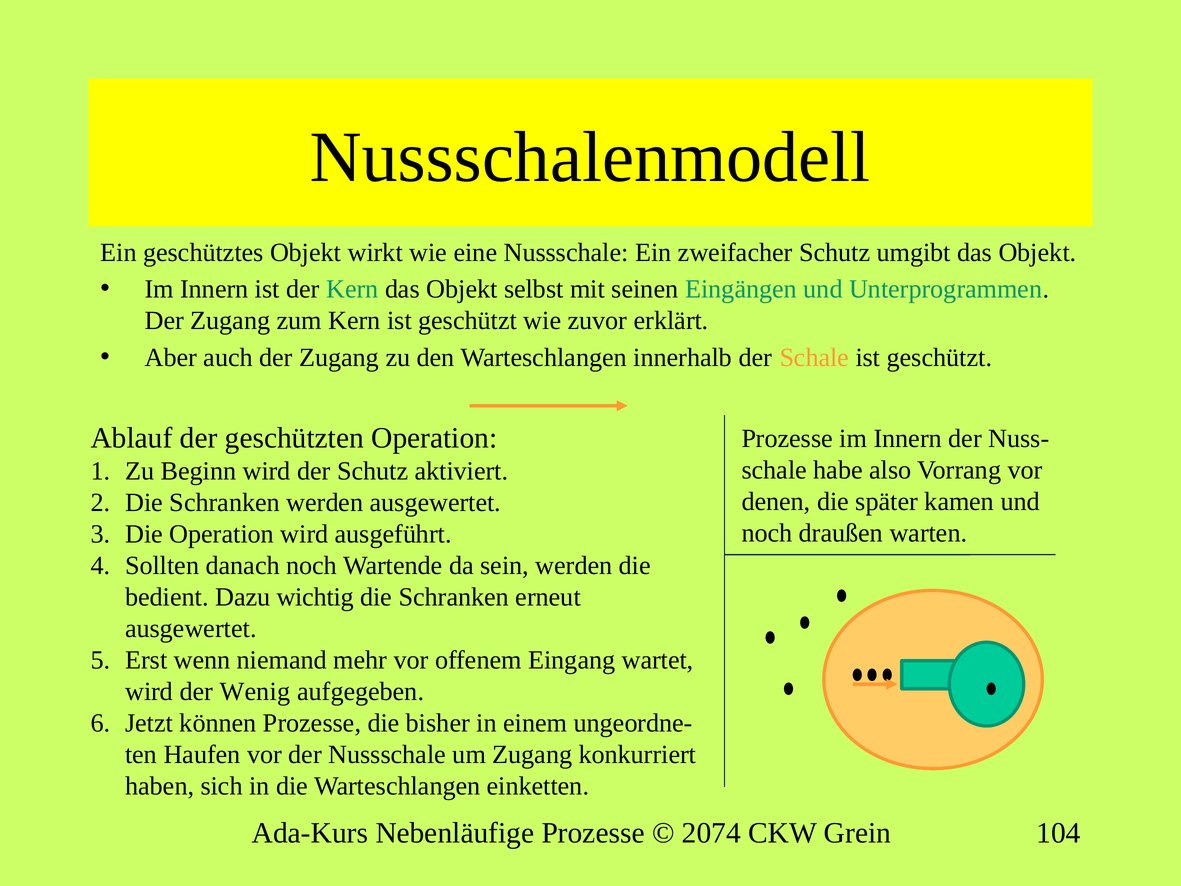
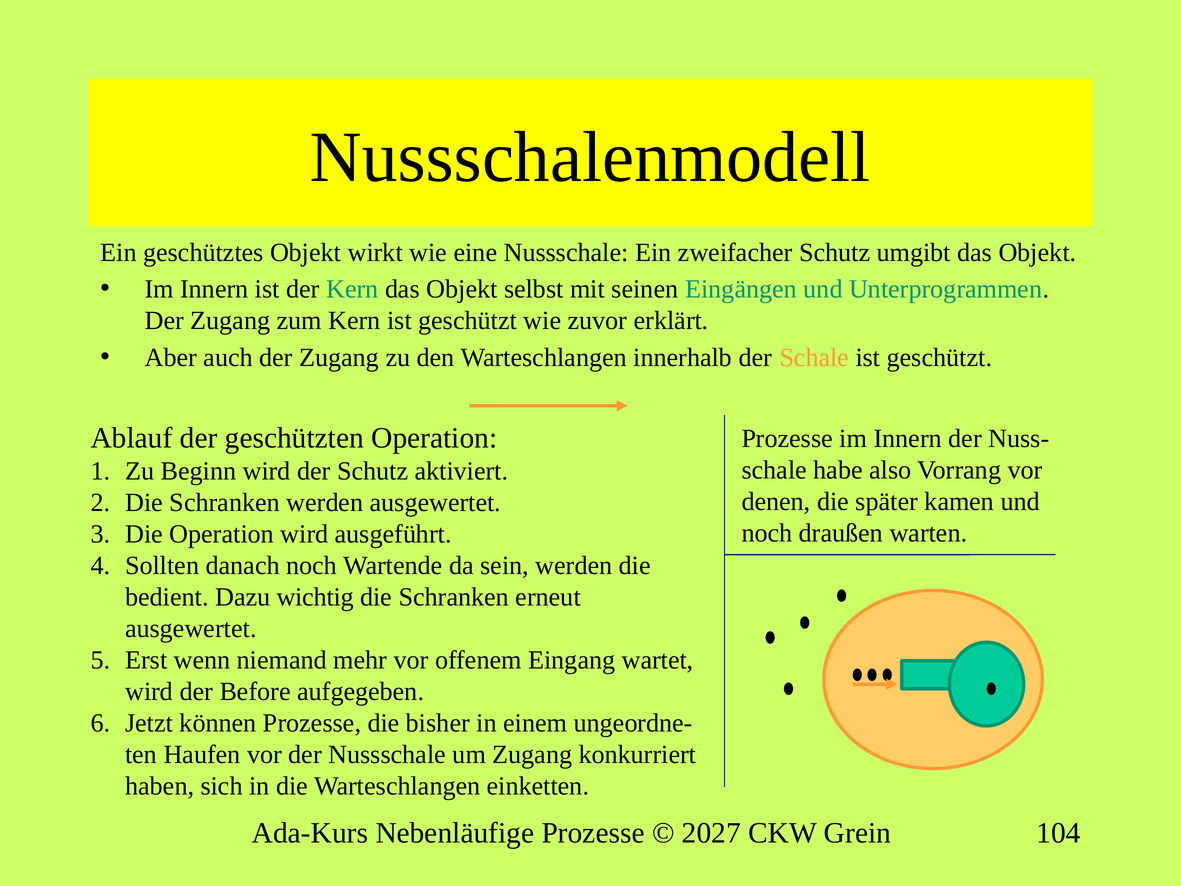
Wenig: Wenig -> Before
2074: 2074 -> 2027
